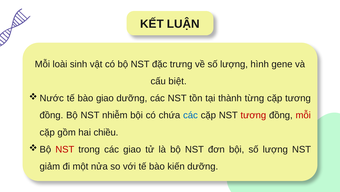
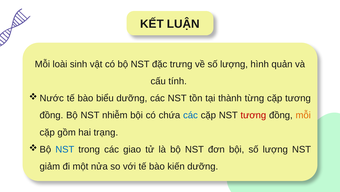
gene: gene -> quản
biệt: biệt -> tính
bào giao: giao -> biểu
mỗi at (303, 115) colour: red -> orange
chiều: chiều -> trạng
NST at (65, 149) colour: red -> blue
